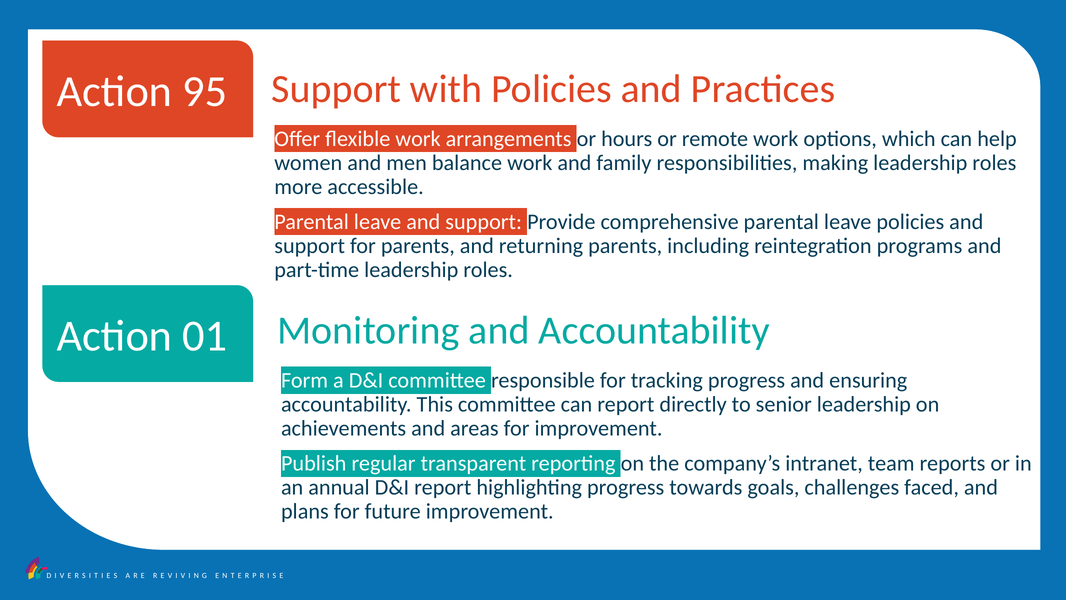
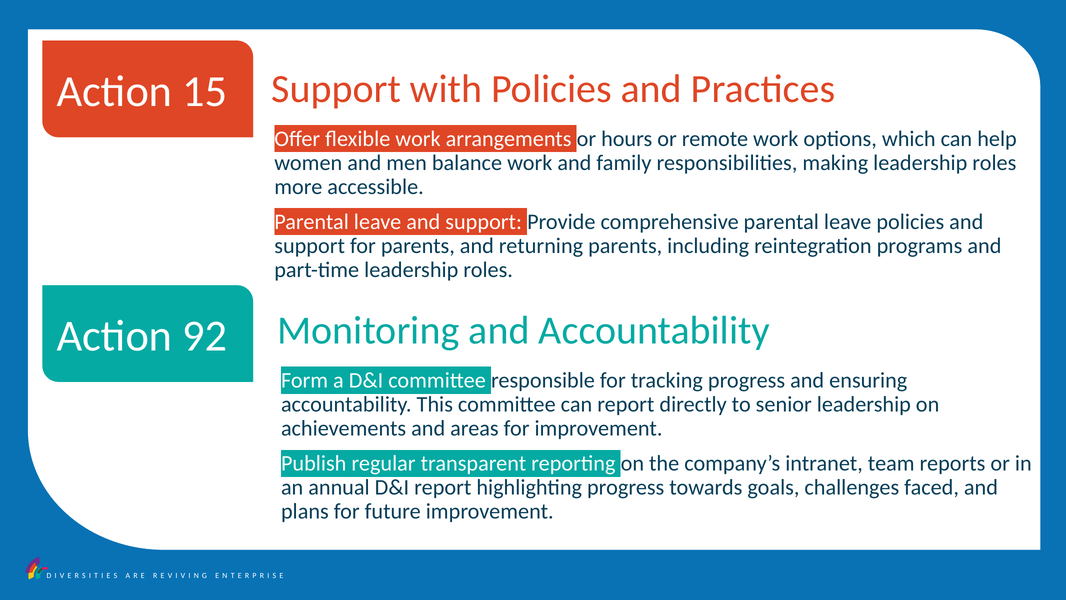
95: 95 -> 15
01: 01 -> 92
